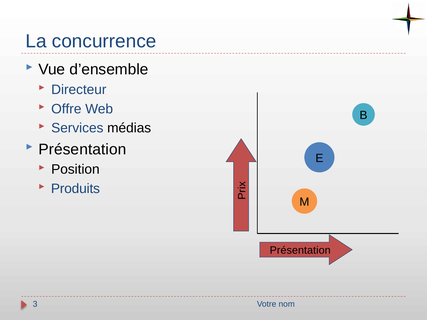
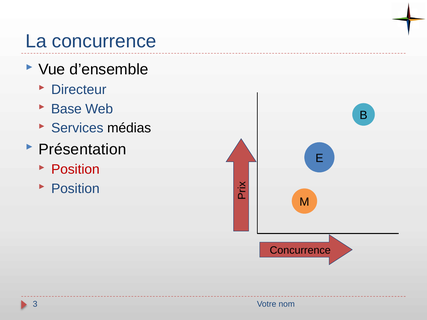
Offre: Offre -> Base
Position at (75, 170) colour: black -> red
Produits at (75, 189): Produits -> Position
Présentation at (300, 251): Présentation -> Concurrence
